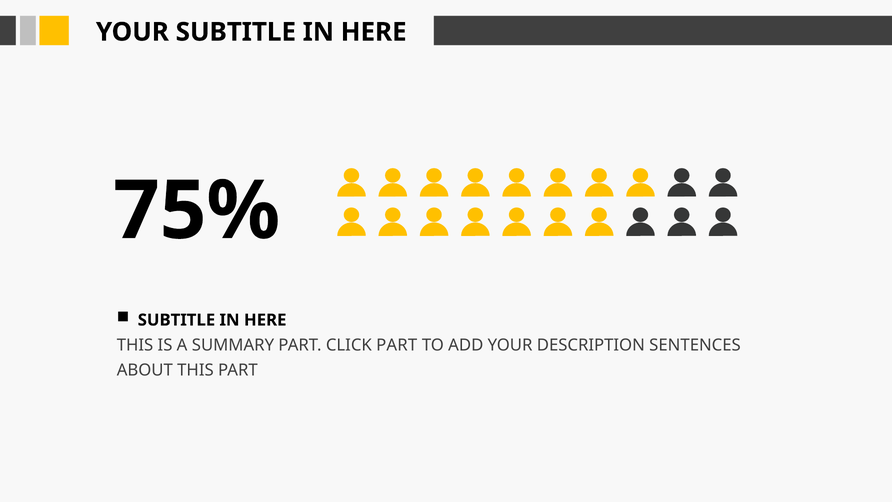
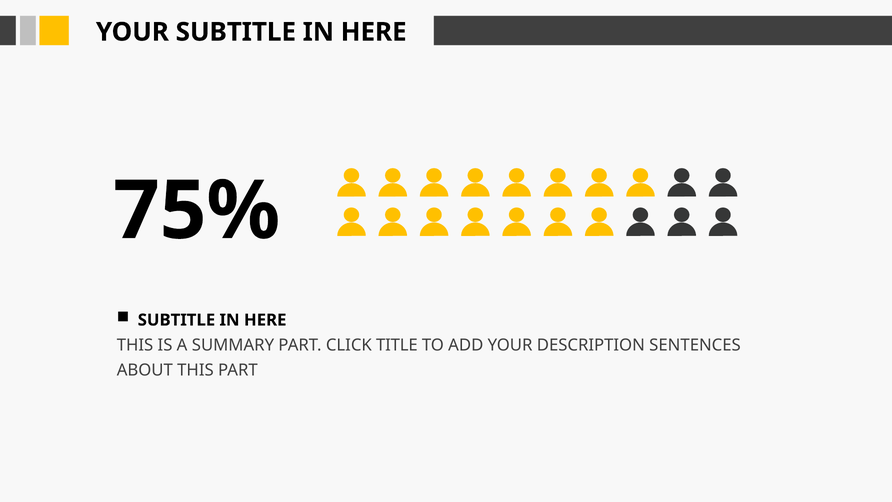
CLICK PART: PART -> TITLE
